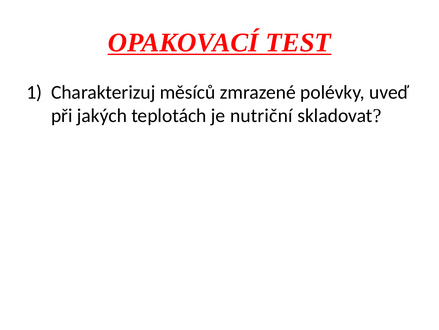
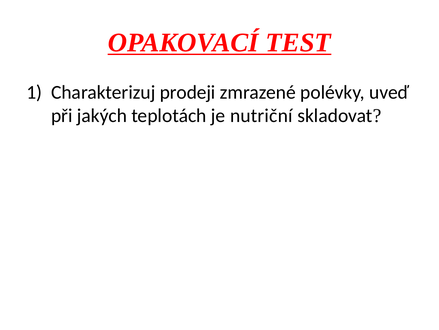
měsíců: měsíců -> prodeji
